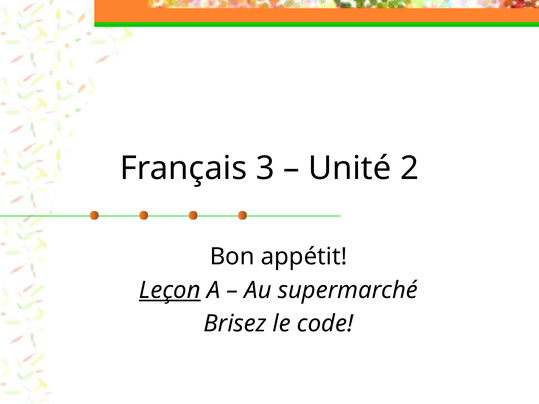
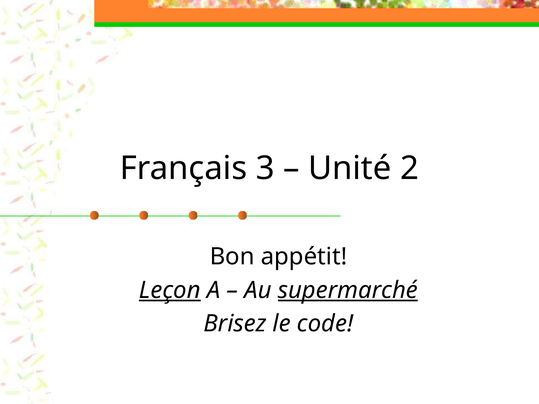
supermarché underline: none -> present
